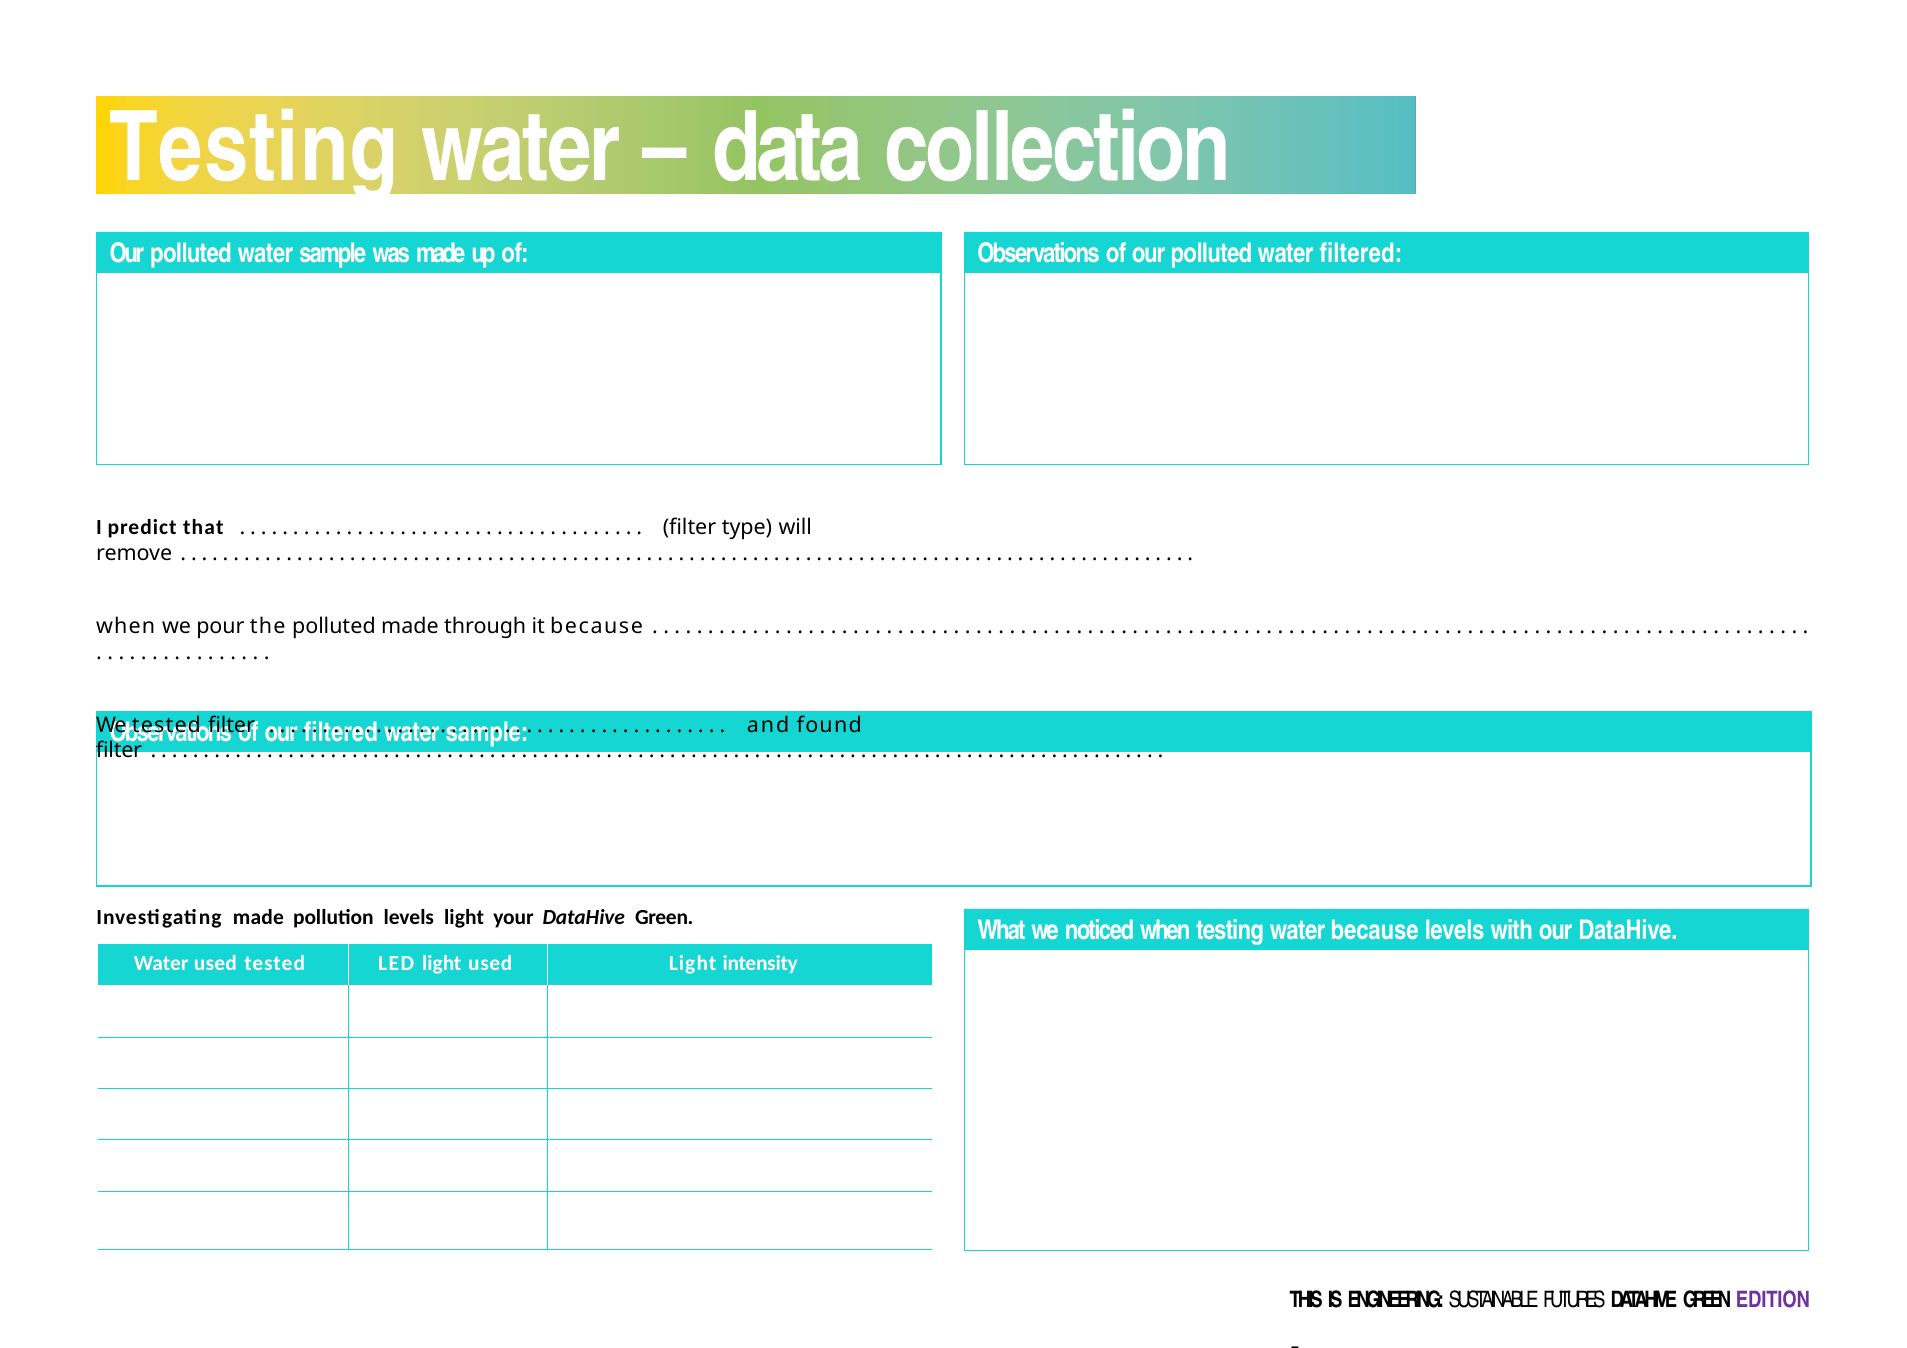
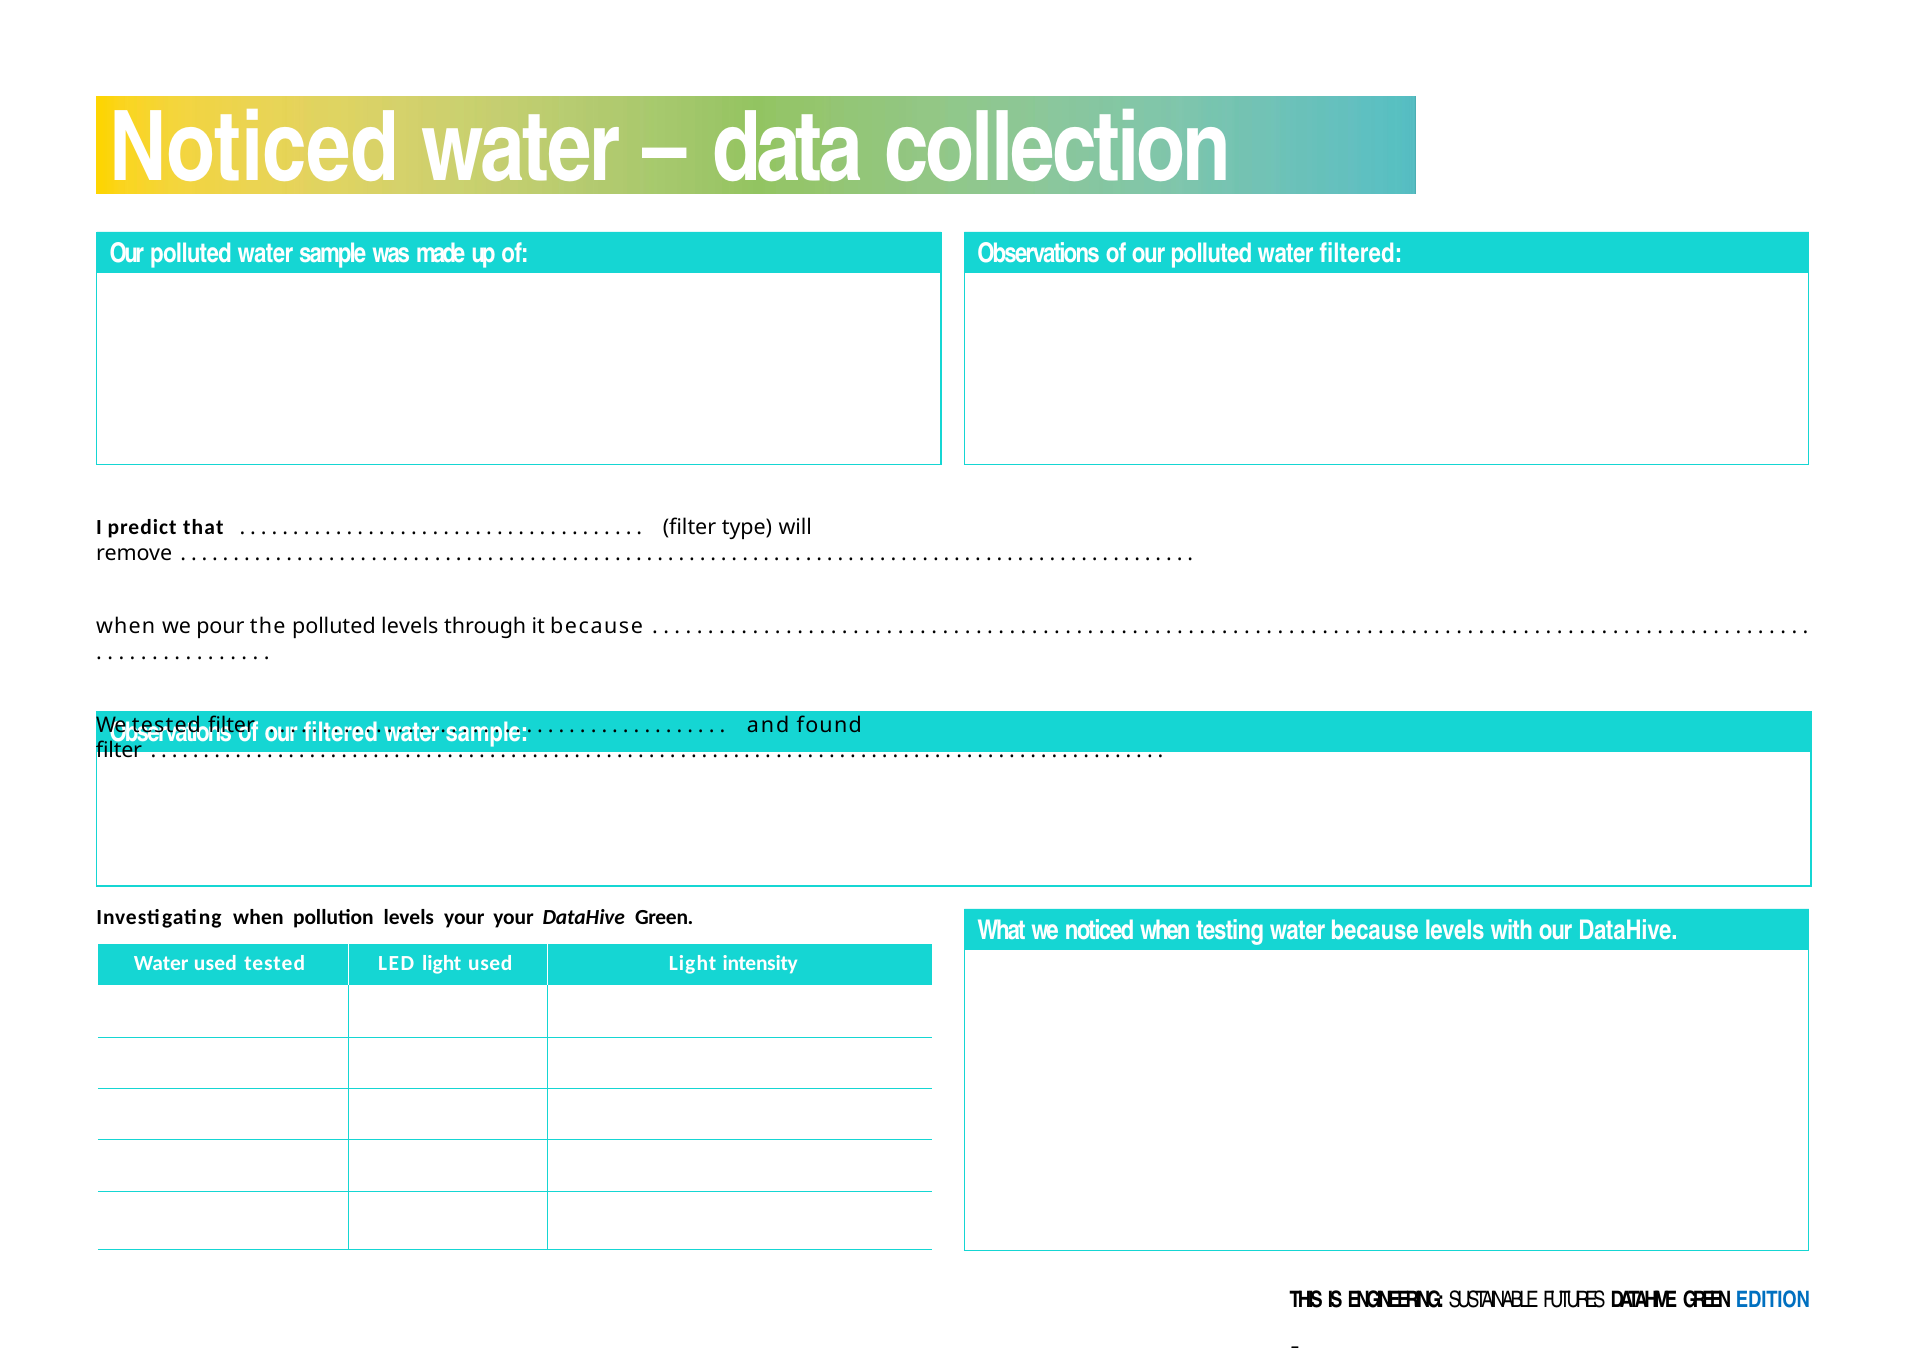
Testing at (254, 148): Testing -> Noticed
polluted made: made -> levels
Investigating made: made -> when
levels light: light -> your
EDITION colour: purple -> blue
